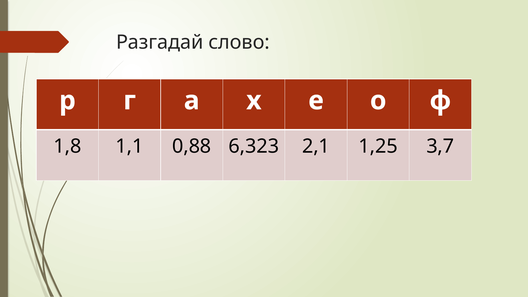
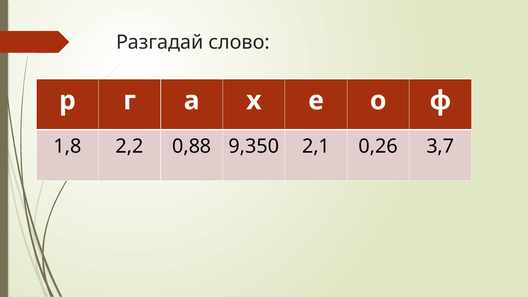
1,1: 1,1 -> 2,2
6,323: 6,323 -> 9,350
1,25: 1,25 -> 0,26
